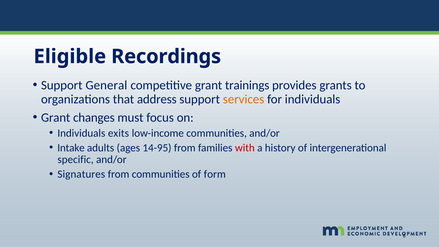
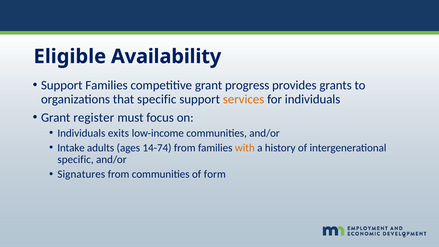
Recordings: Recordings -> Availability
Support General: General -> Families
trainings: trainings -> progress
that address: address -> specific
changes: changes -> register
14-95: 14-95 -> 14-74
with colour: red -> orange
